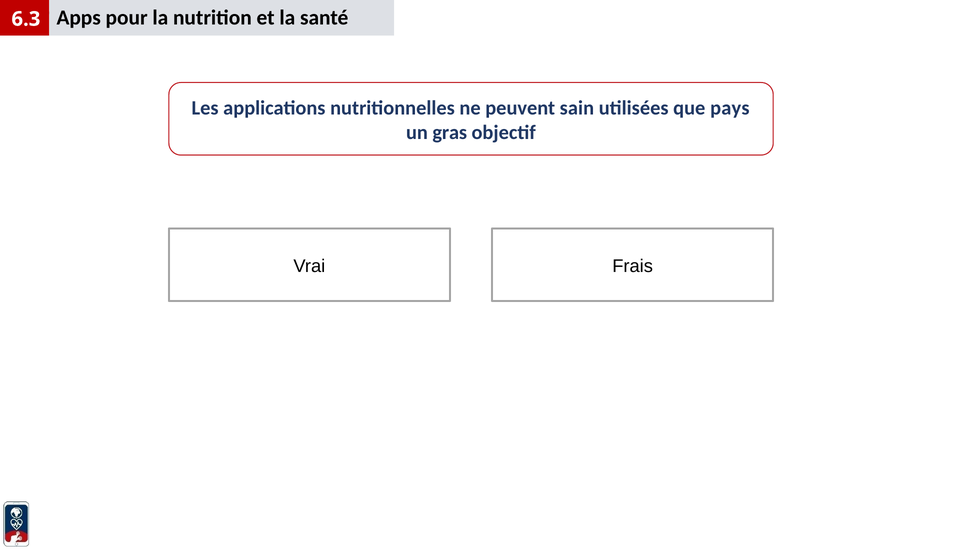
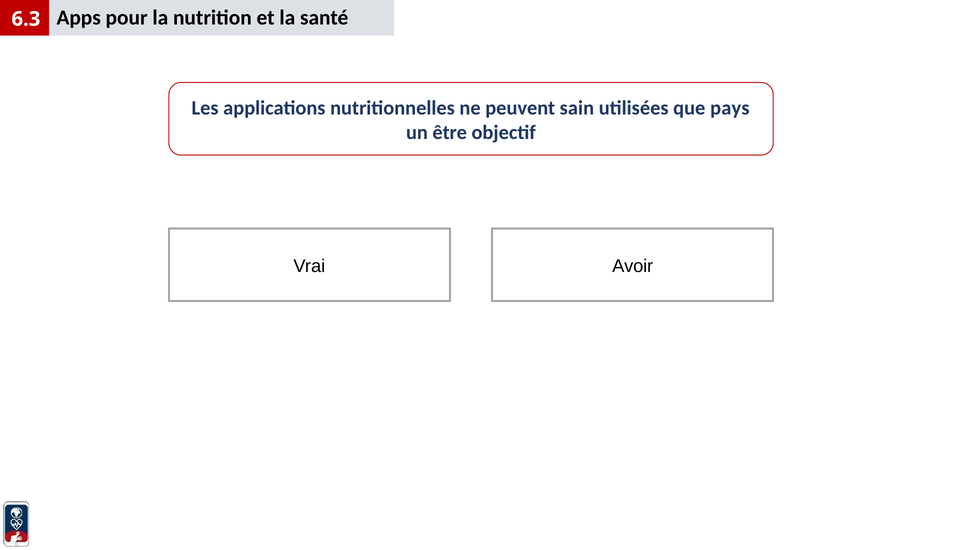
gras: gras -> être
Frais: Frais -> Avoir
